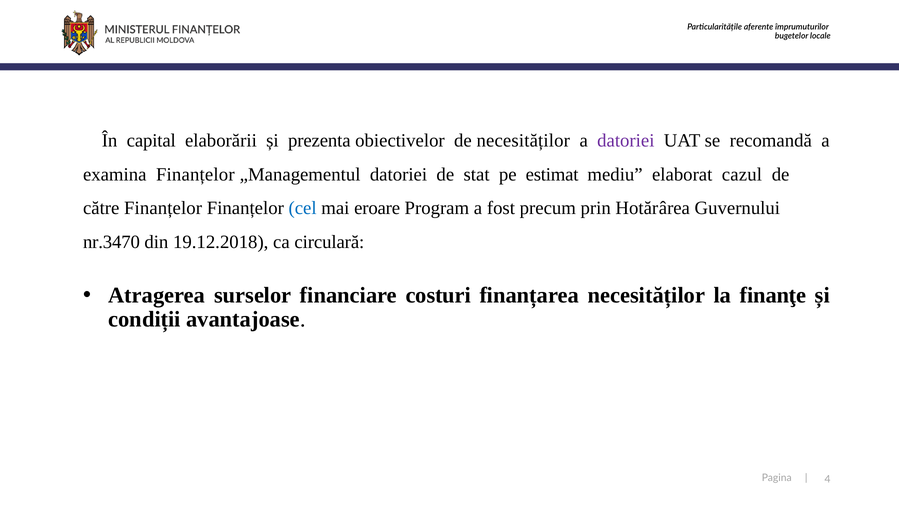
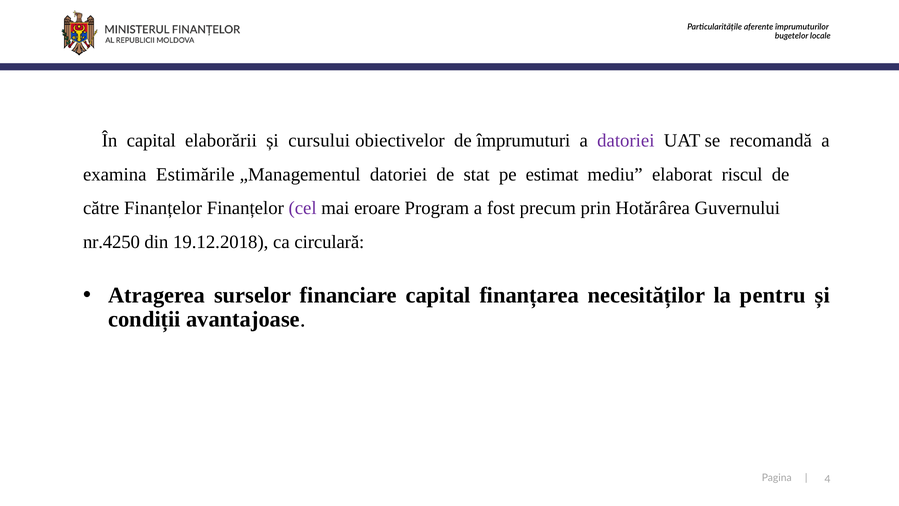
prezenta: prezenta -> cursului
de necesităților: necesităților -> împrumuturi
examina Finanțelor: Finanțelor -> Estimările
cazul: cazul -> riscul
cel colour: blue -> purple
nr.3470: nr.3470 -> nr.4250
financiare costuri: costuri -> capital
finanţe: finanţe -> pentru
